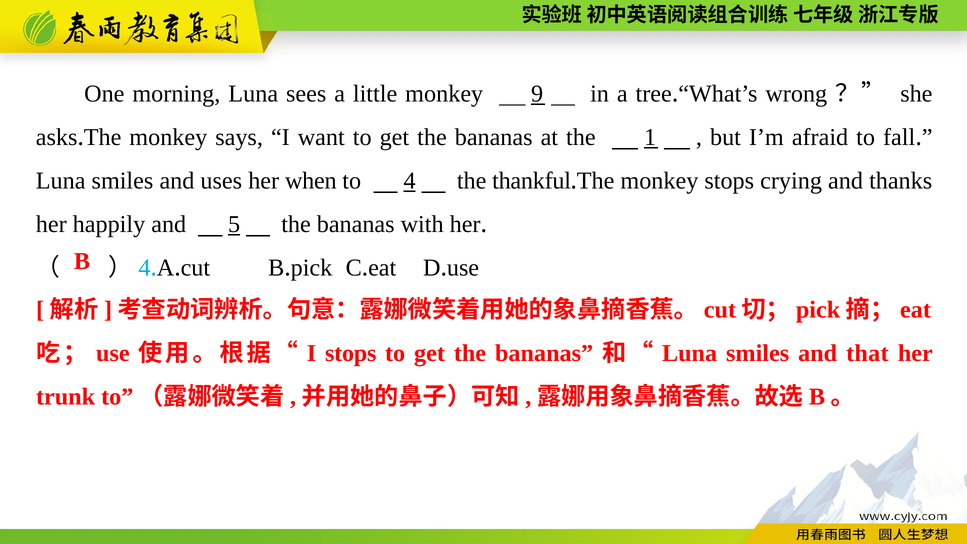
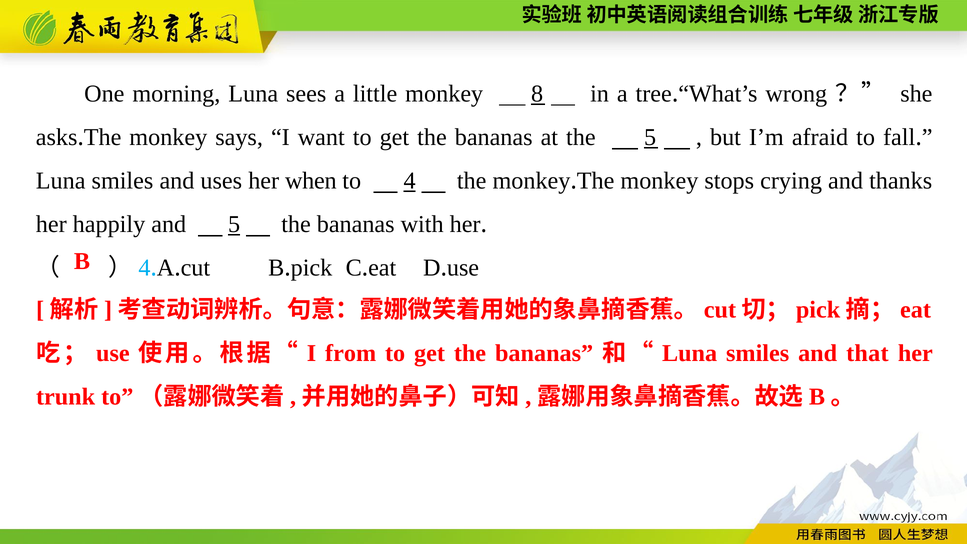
9: 9 -> 8
the 1: 1 -> 5
4 the thankful: thankful -> monkey
I stops: stops -> from
